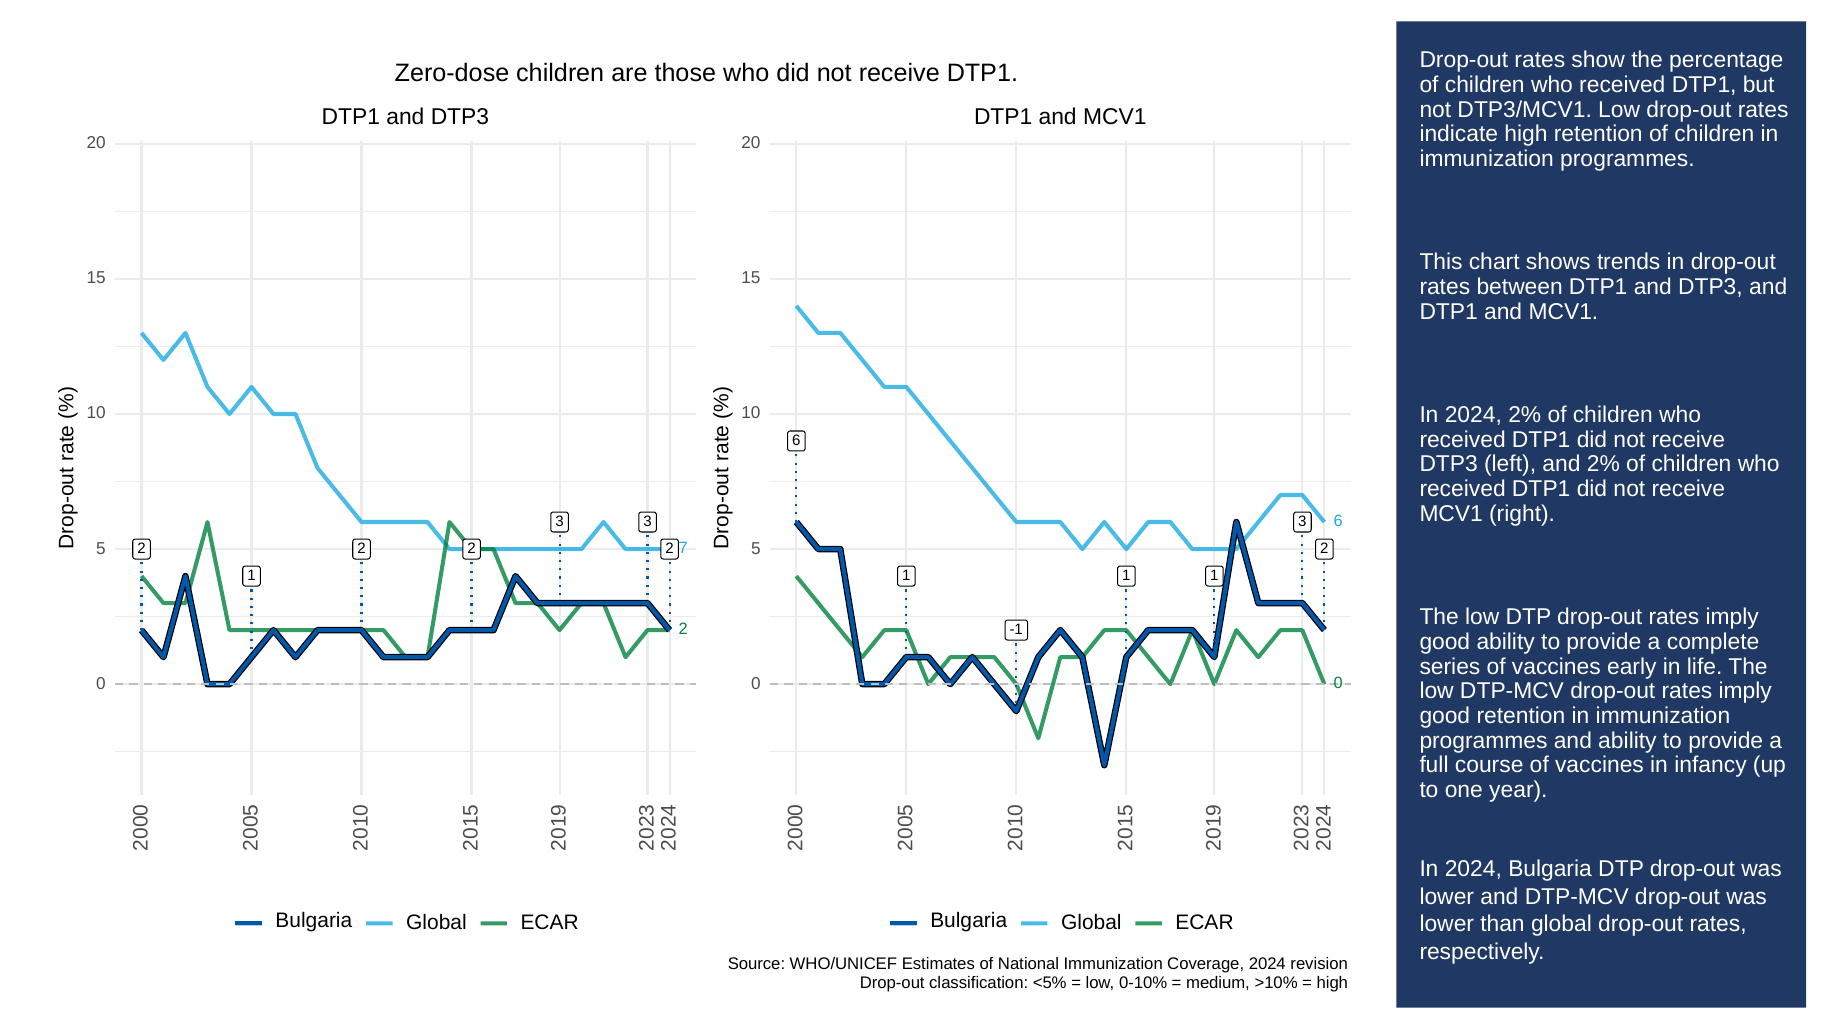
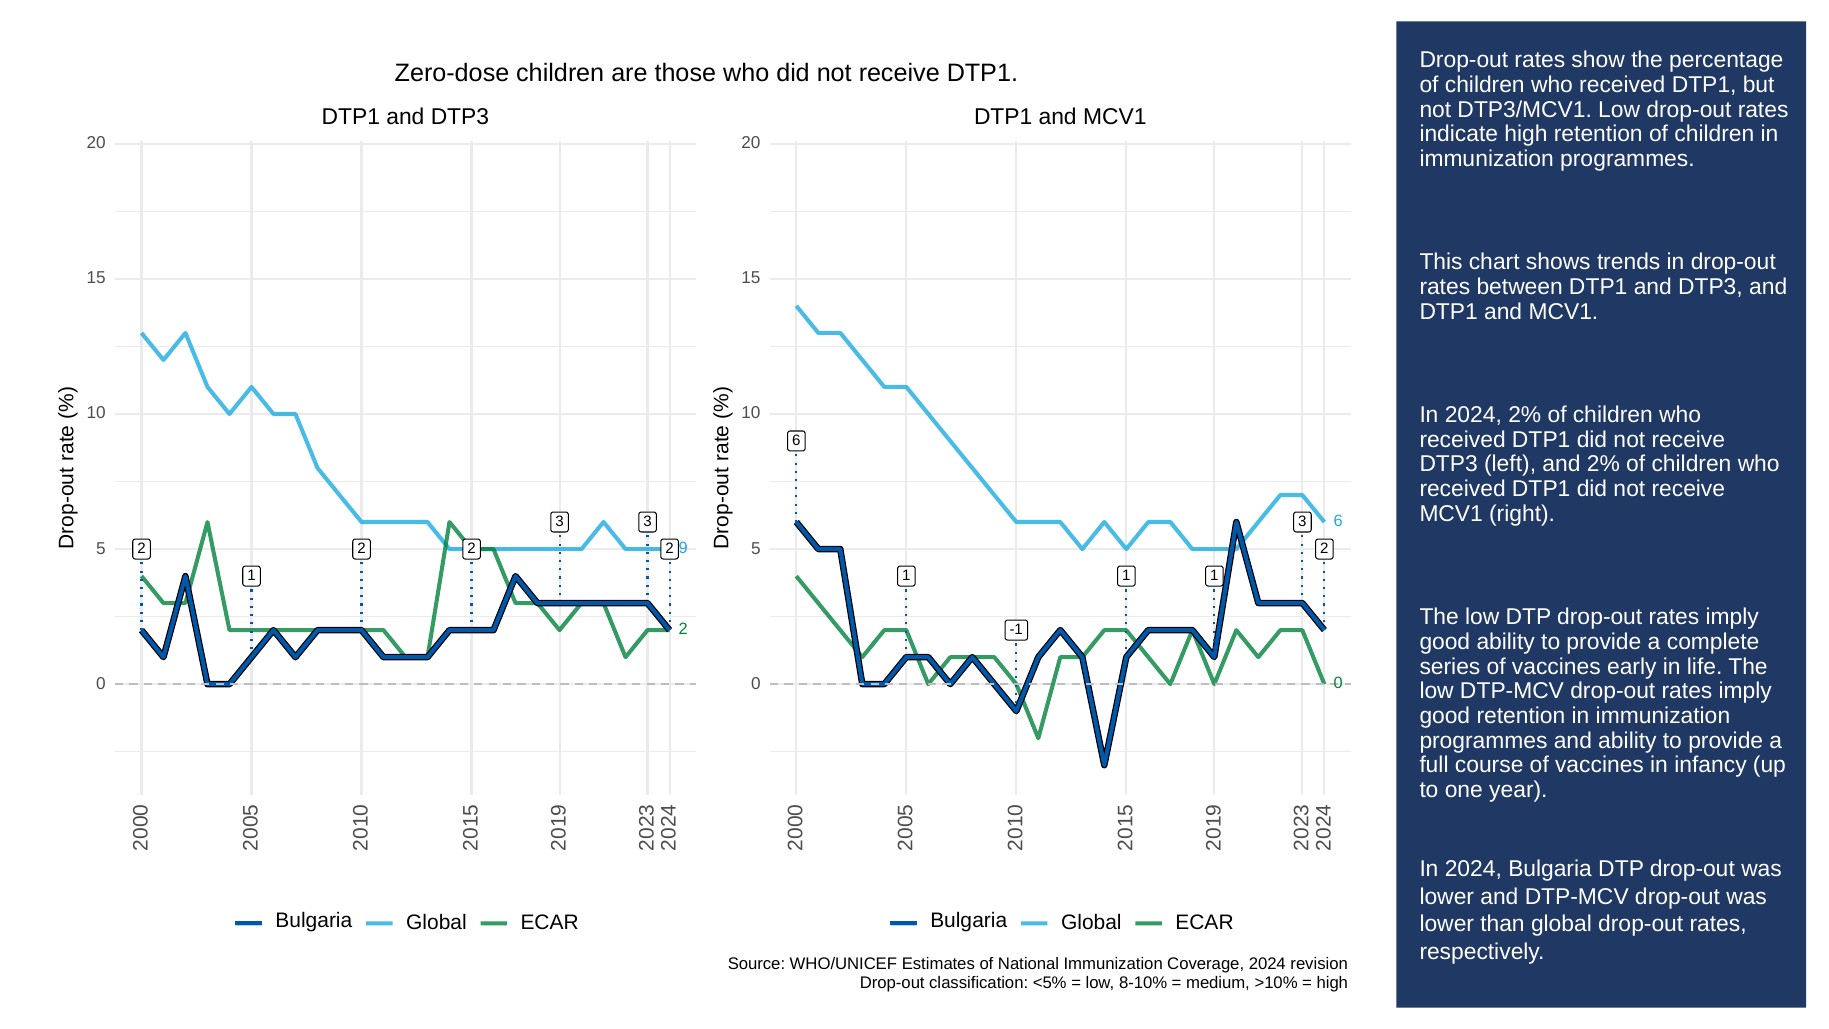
2 7: 7 -> 9
0-10%: 0-10% -> 8-10%
